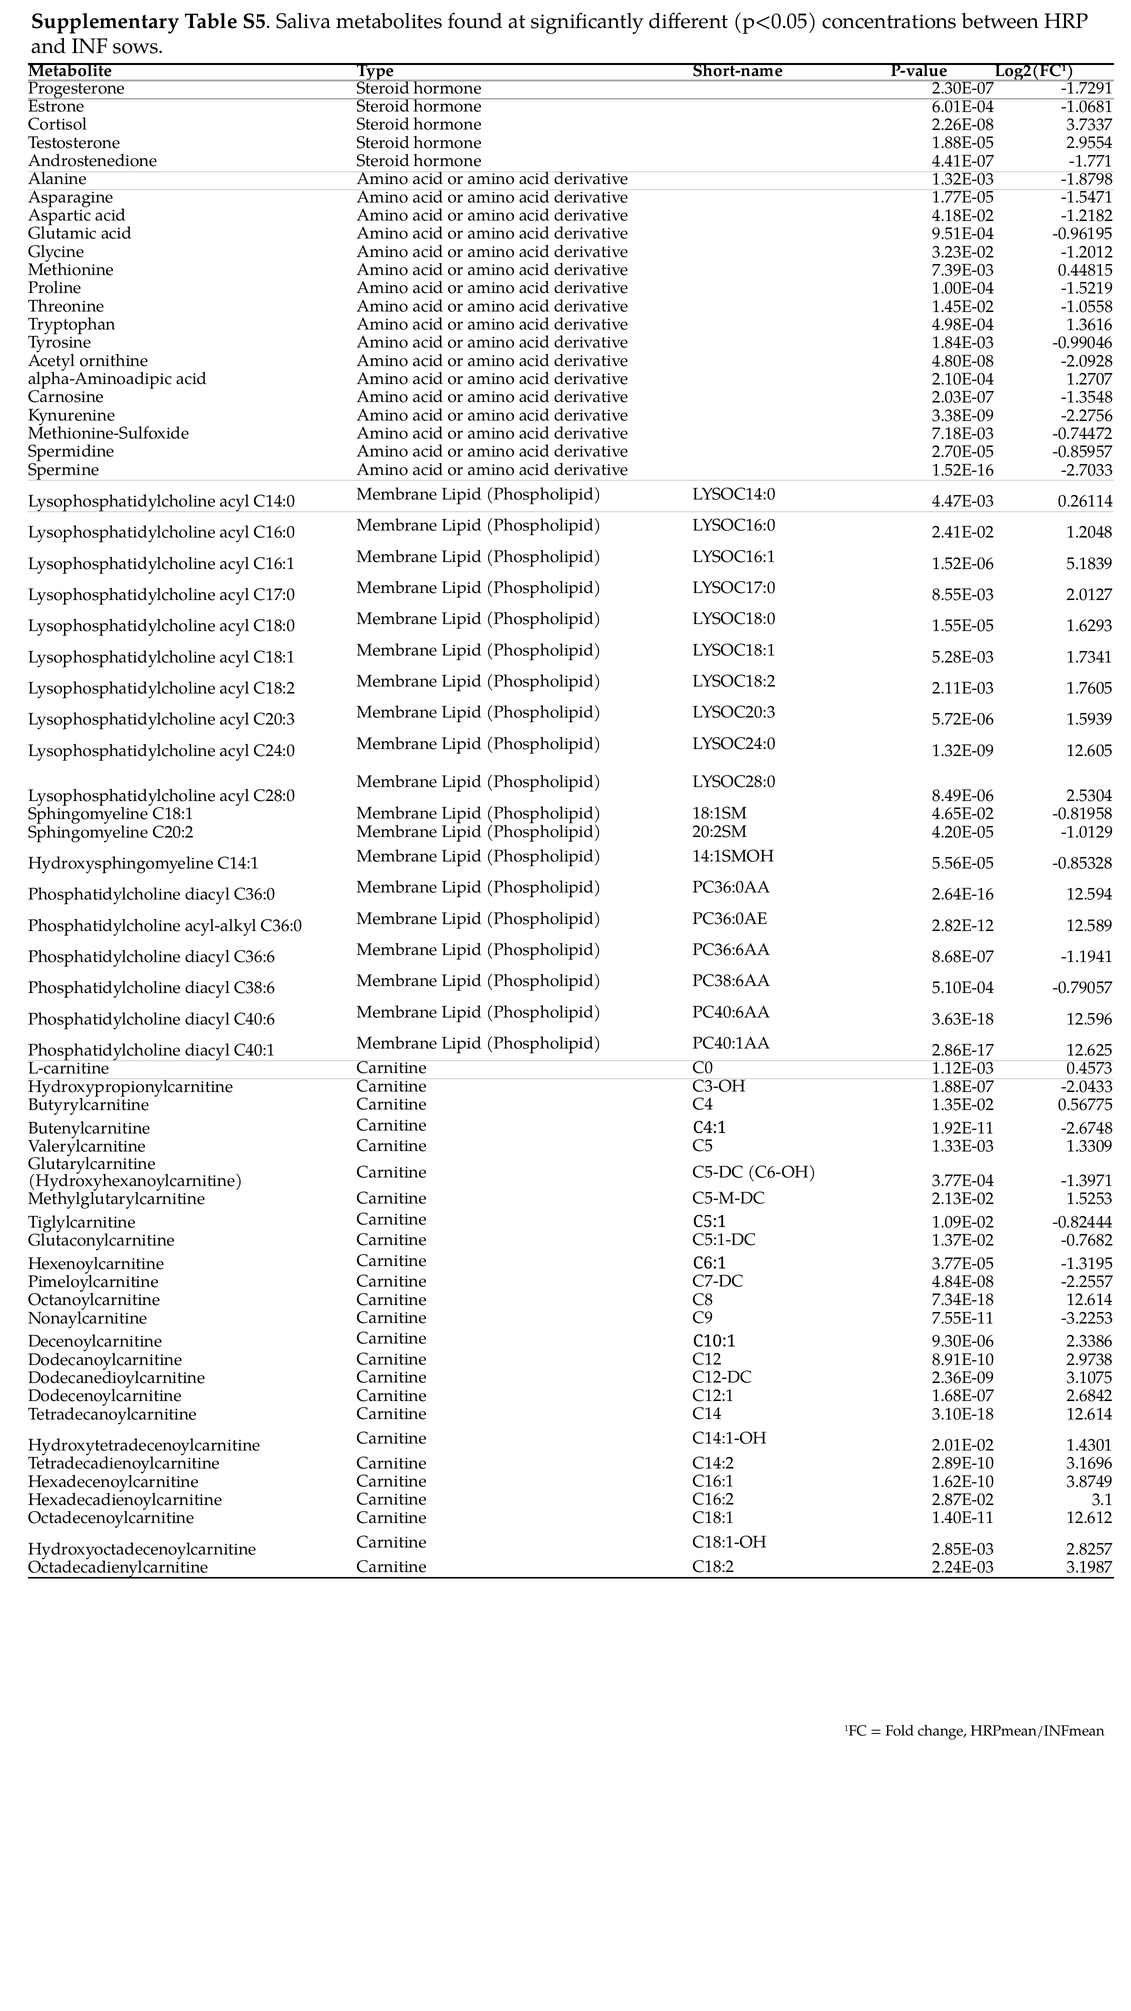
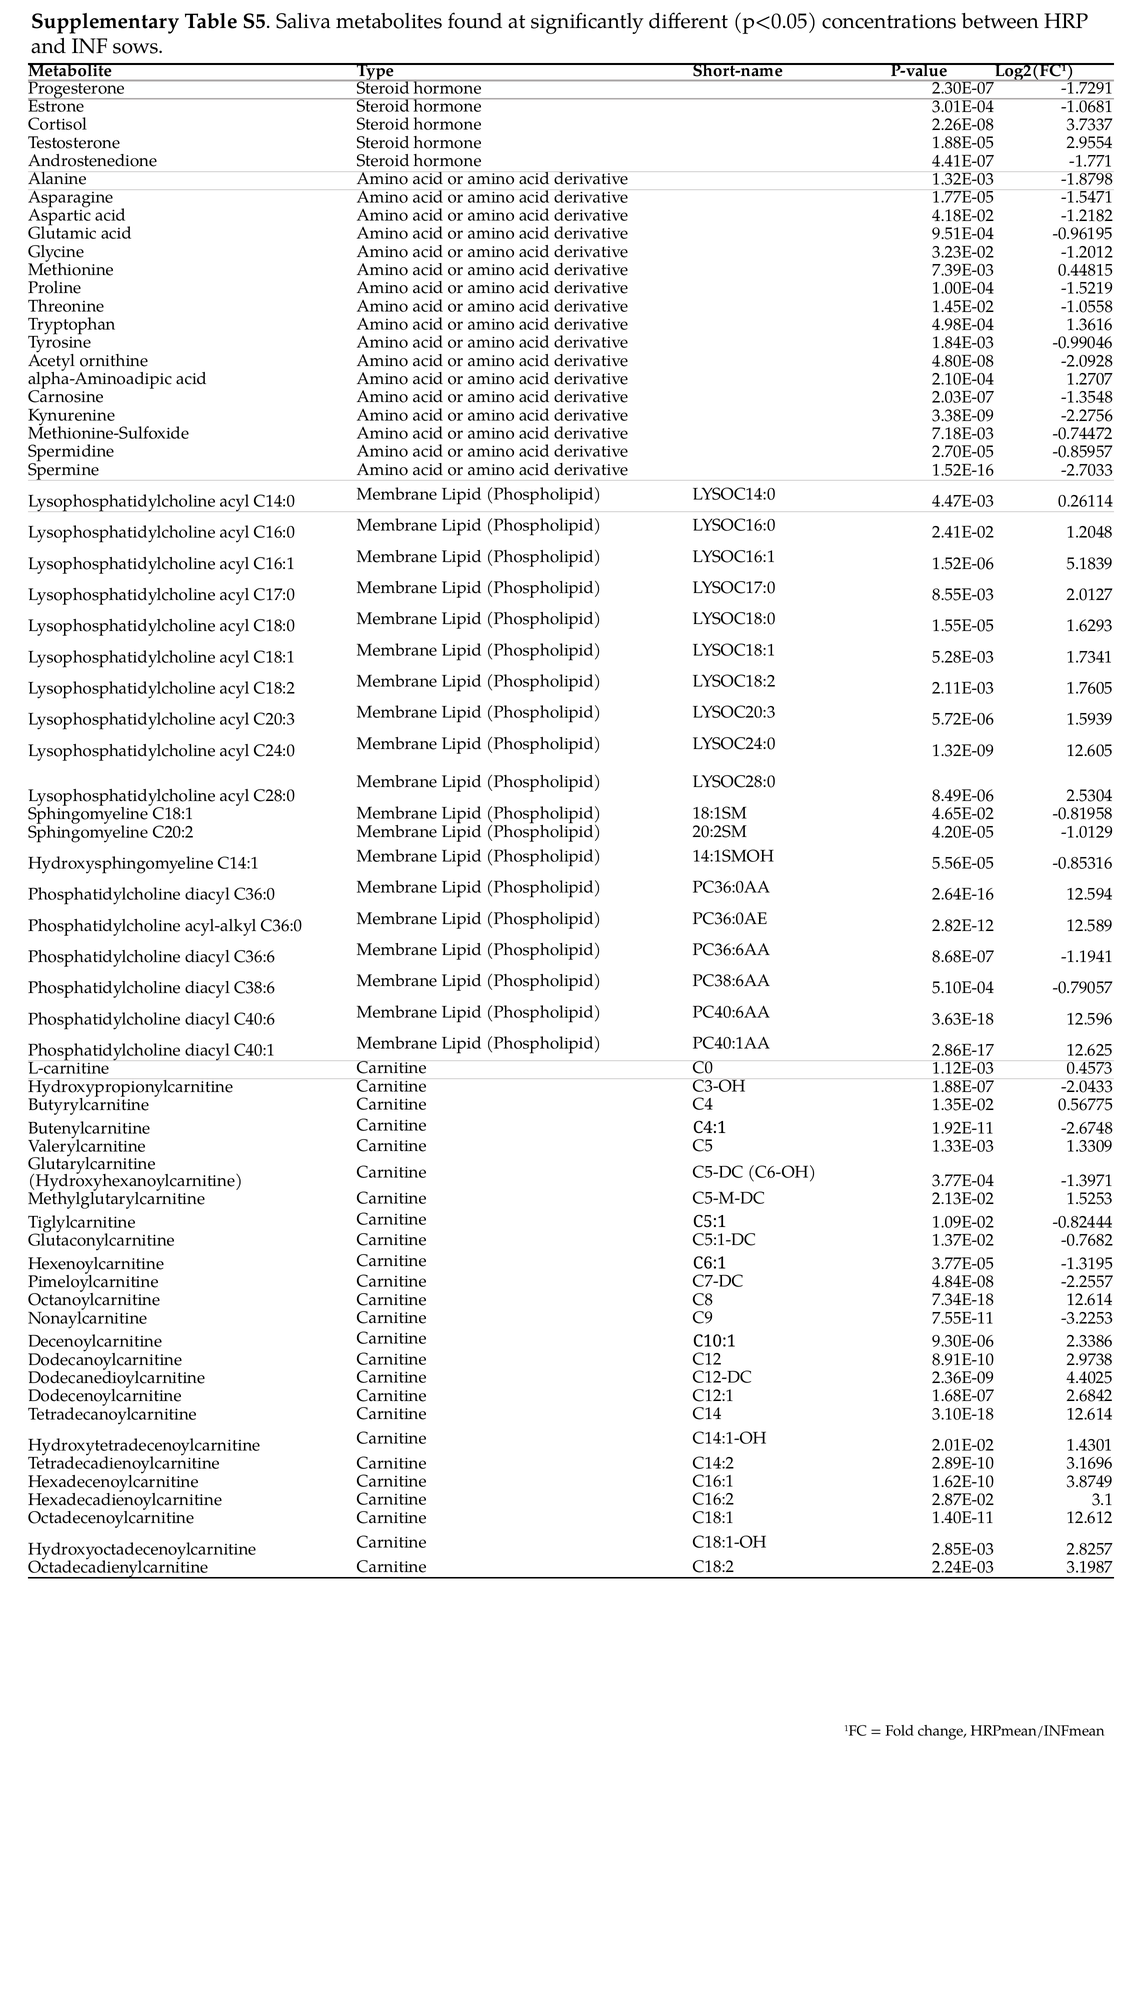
6.01E-04: 6.01E-04 -> 3.01E-04
-0.85328: -0.85328 -> -0.85316
3.1075: 3.1075 -> 4.4025
